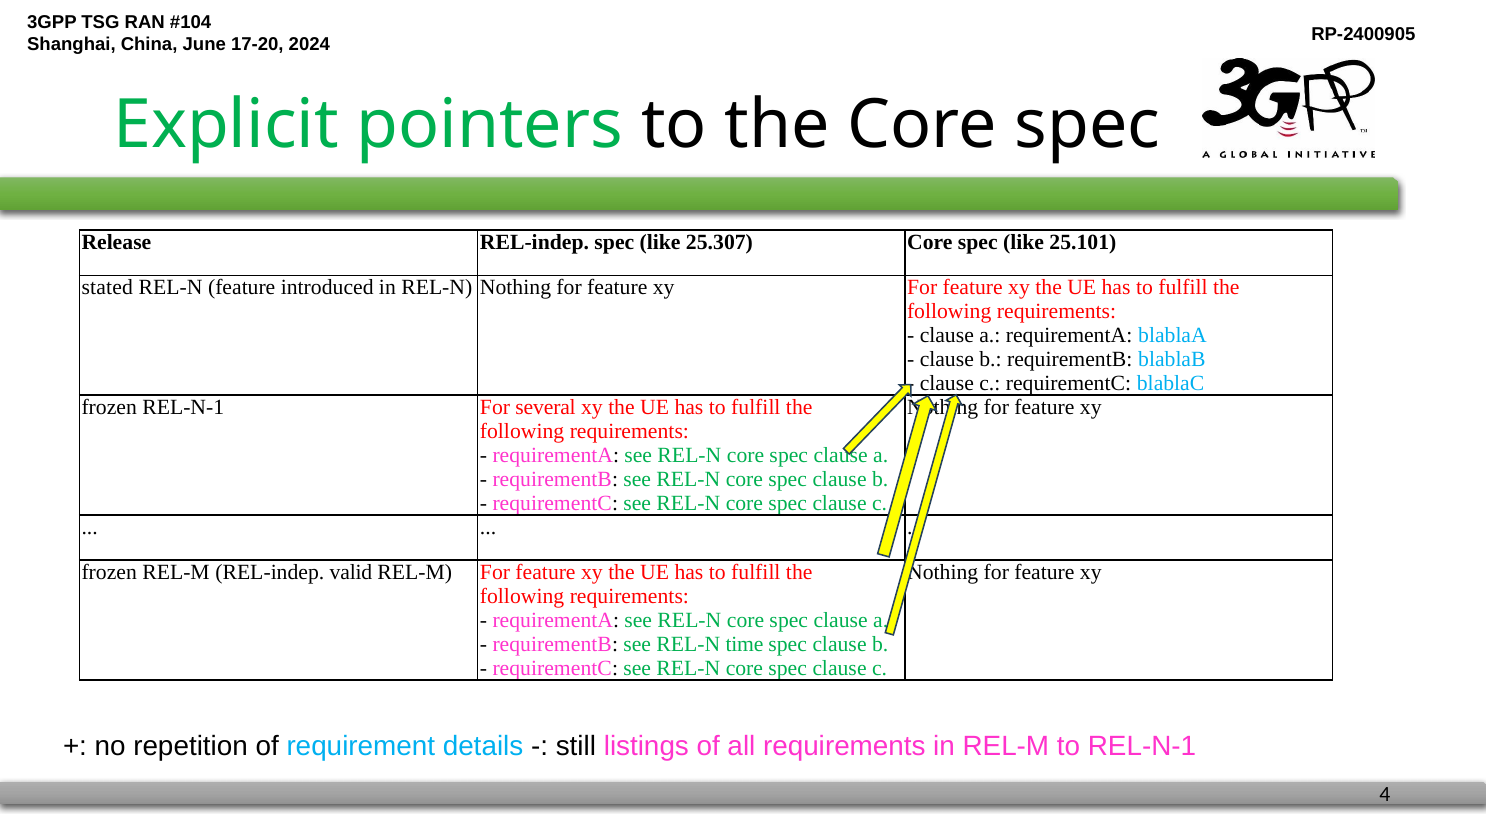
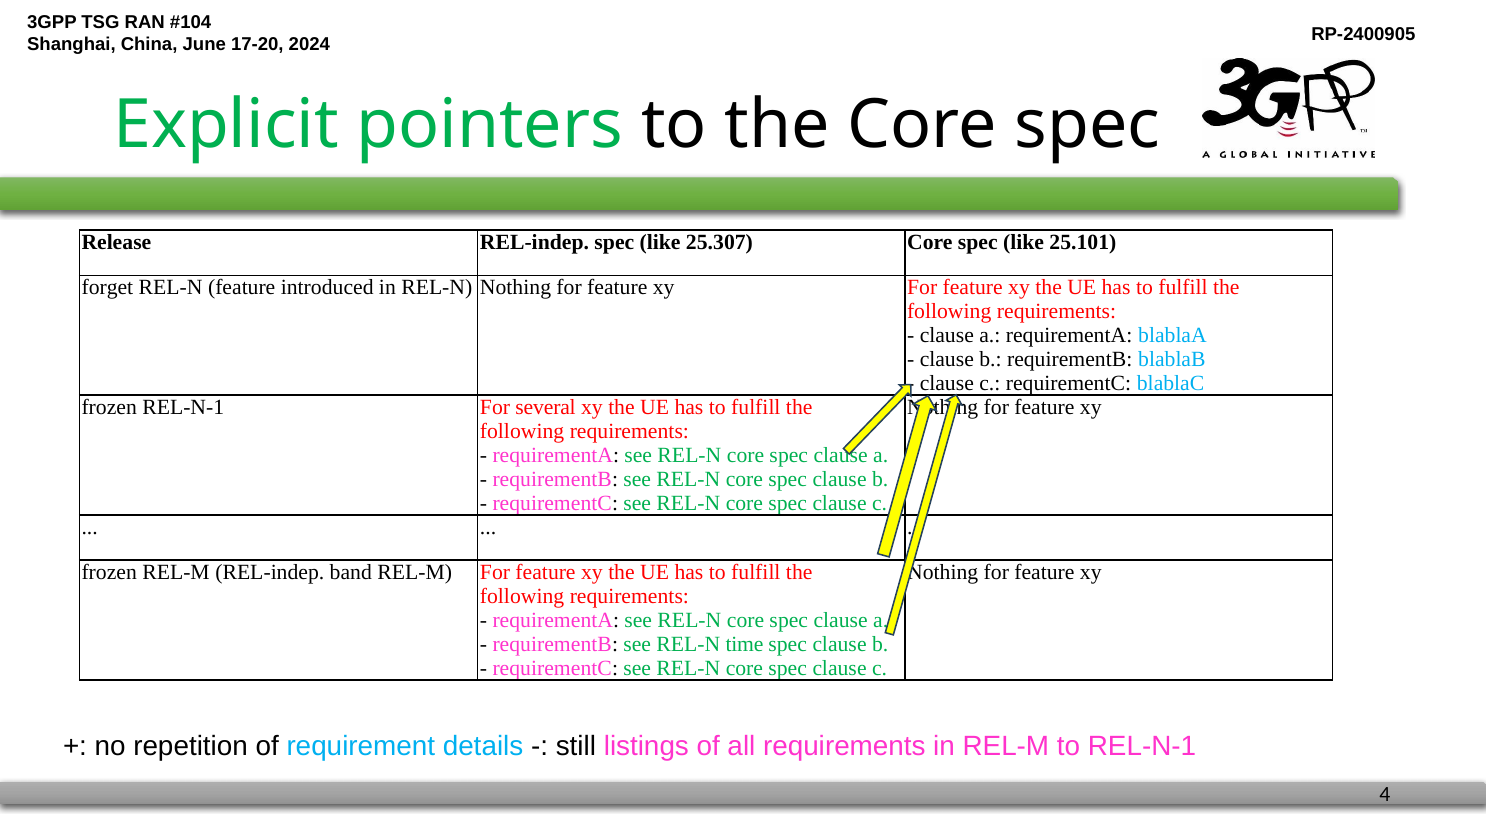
stated: stated -> forget
valid: valid -> band
